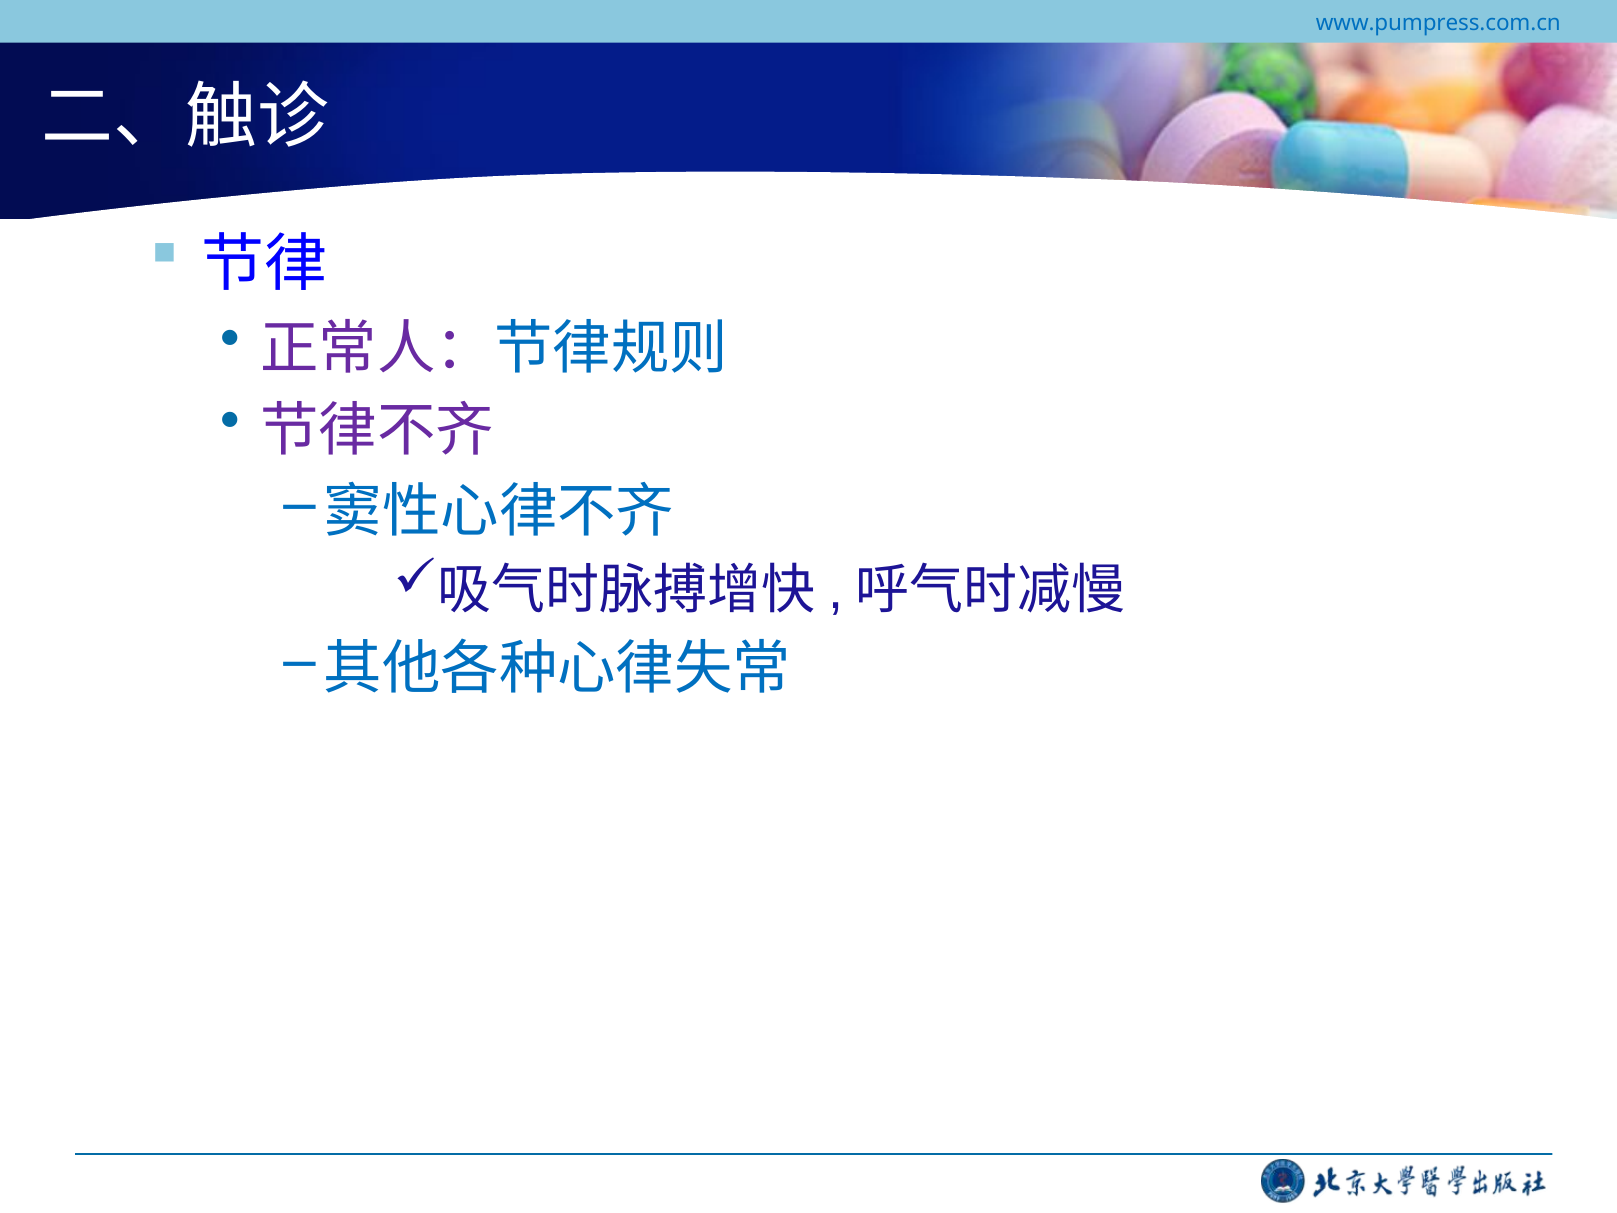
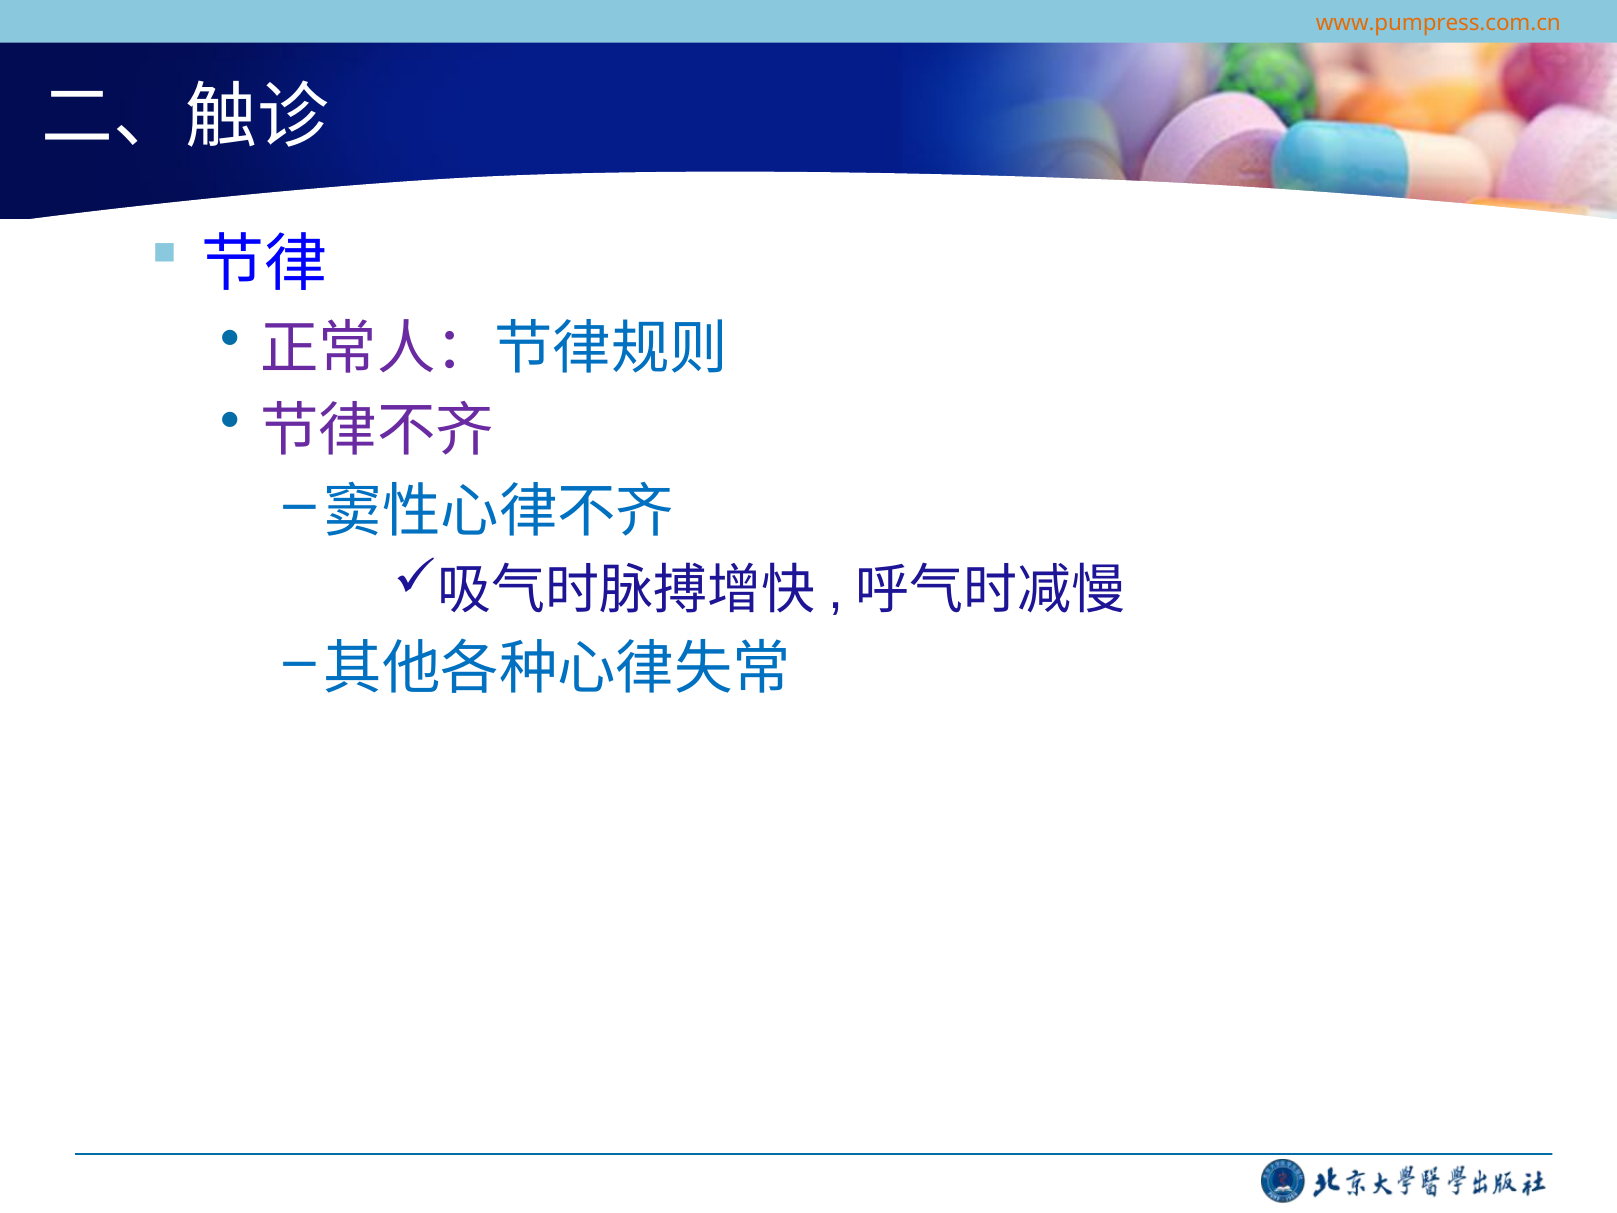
www.pumpress.com.cn colour: blue -> orange
